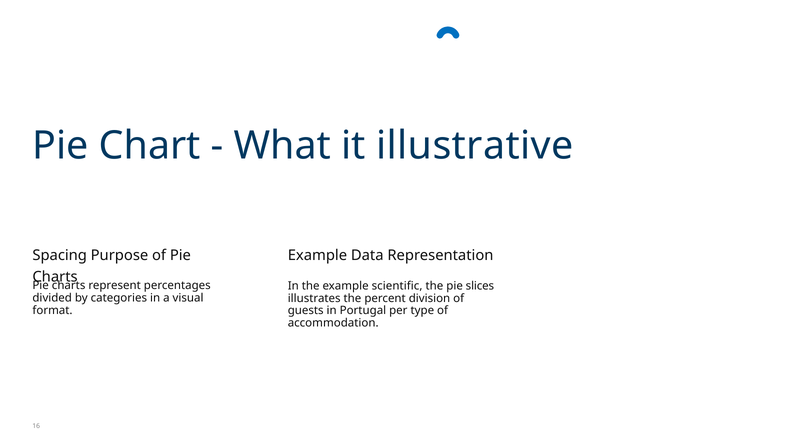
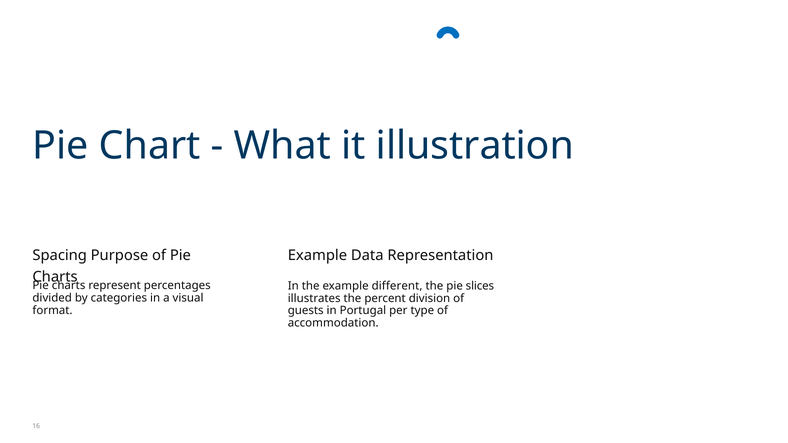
illustrative: illustrative -> illustration
scientific: scientific -> different
